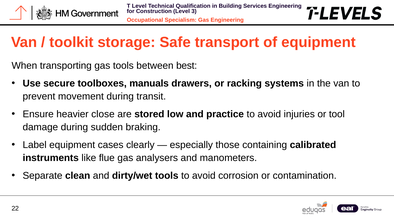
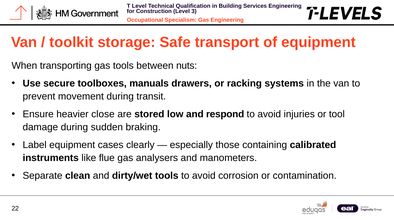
best: best -> nuts
practice: practice -> respond
